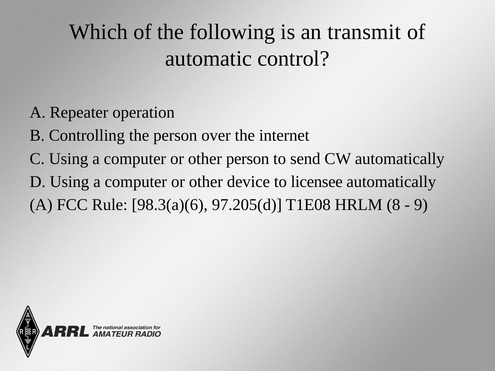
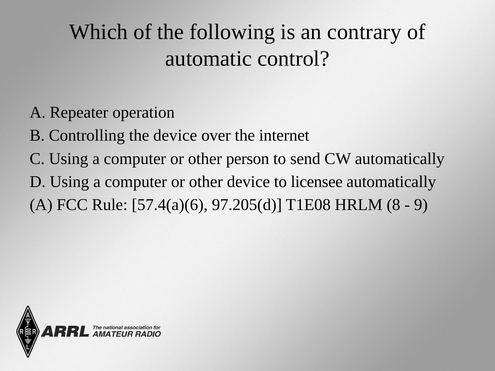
transmit: transmit -> contrary
the person: person -> device
98.3(a)(6: 98.3(a)(6 -> 57.4(a)(6
